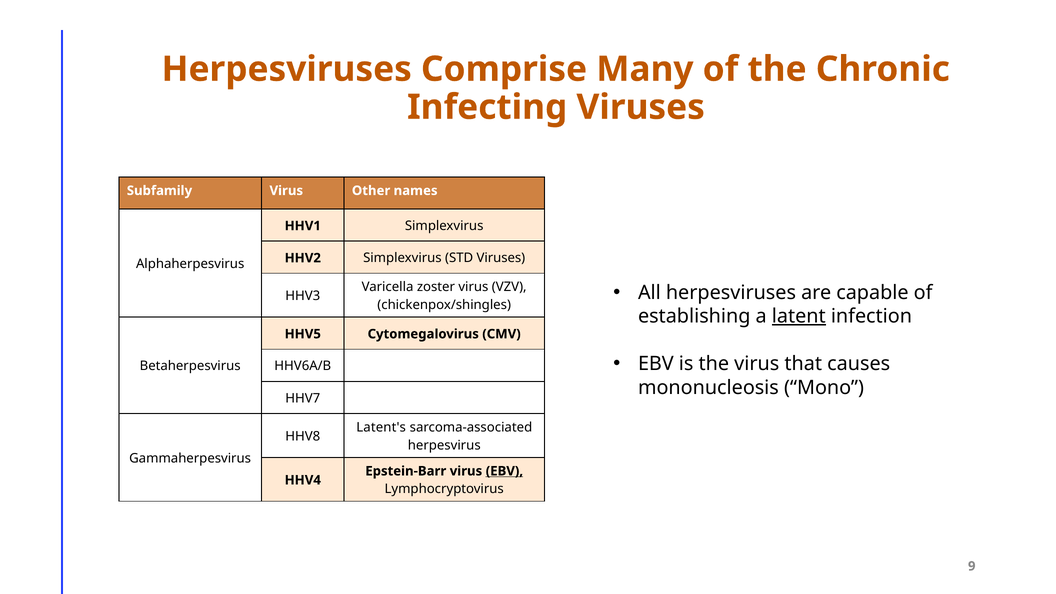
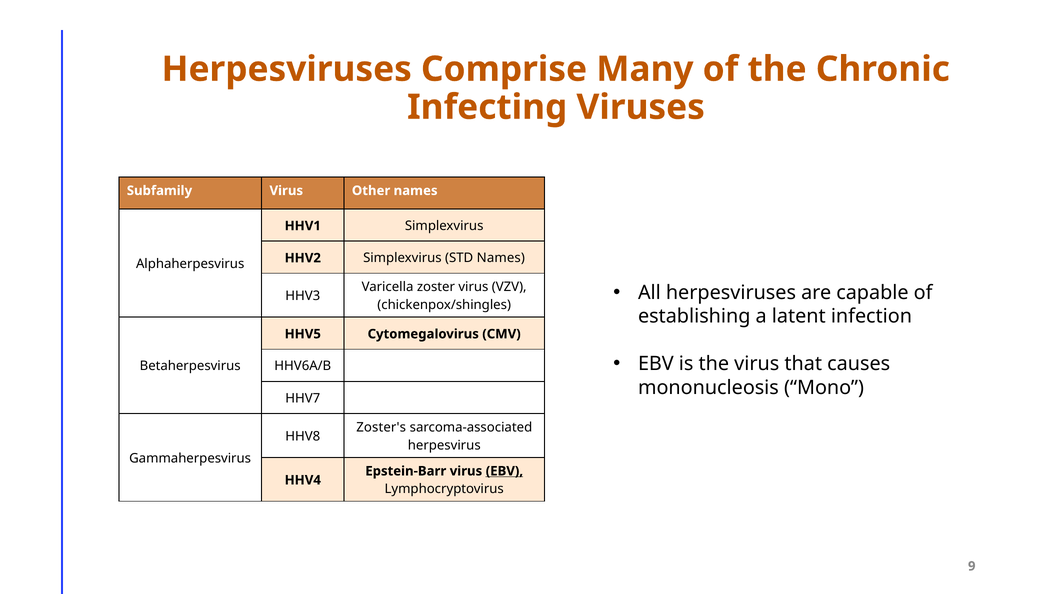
STD Viruses: Viruses -> Names
latent underline: present -> none
Latent's: Latent's -> Zoster's
